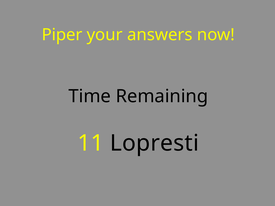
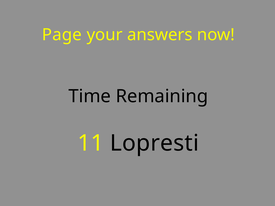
Piper: Piper -> Page
